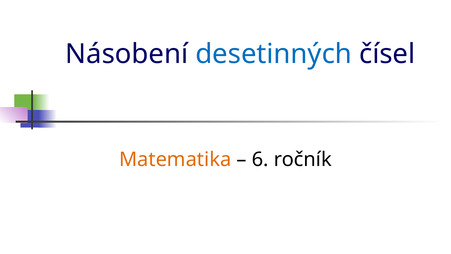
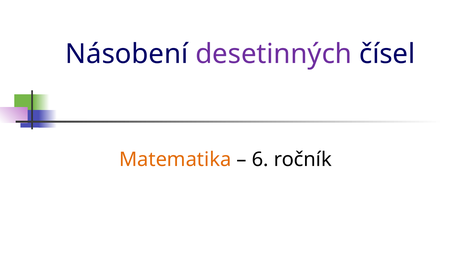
desetinných colour: blue -> purple
